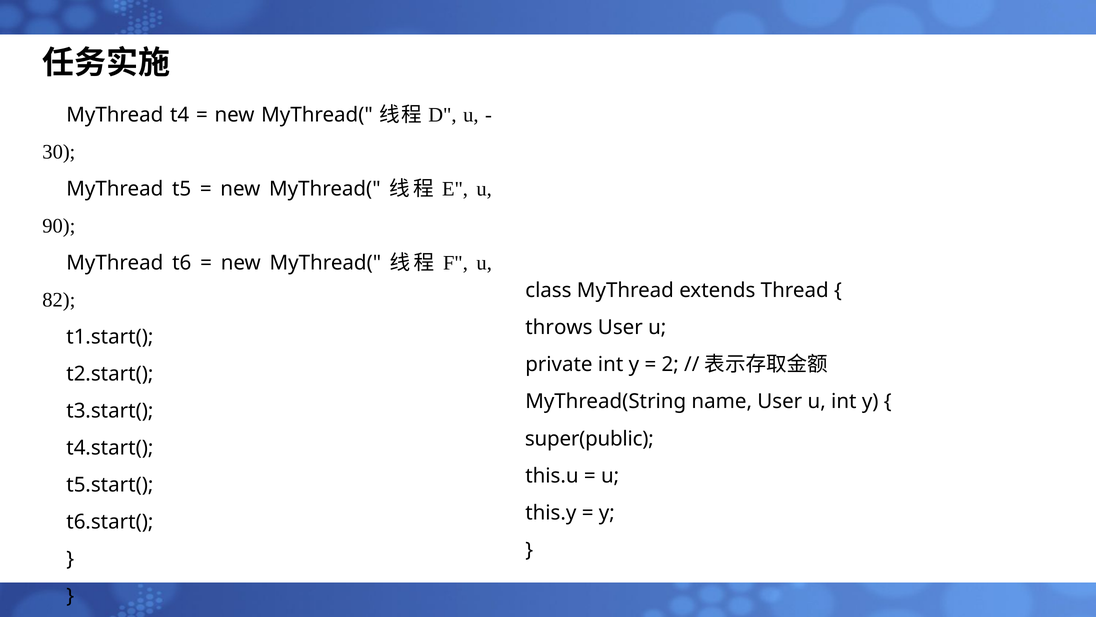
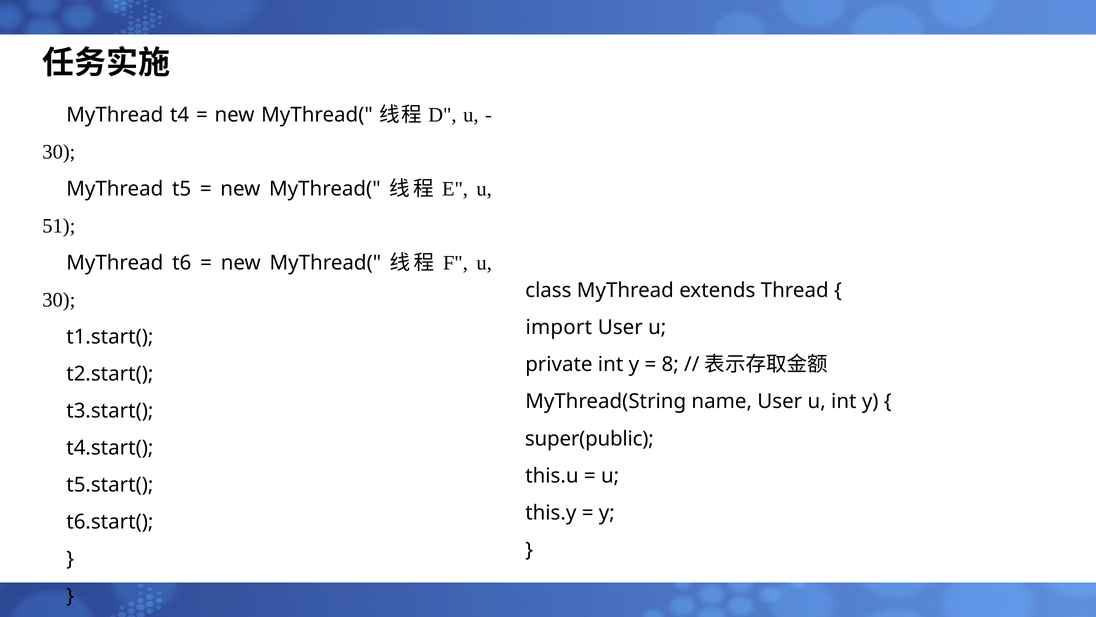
90: 90 -> 51
82 at (59, 300): 82 -> 30
throws: throws -> import
2: 2 -> 8
